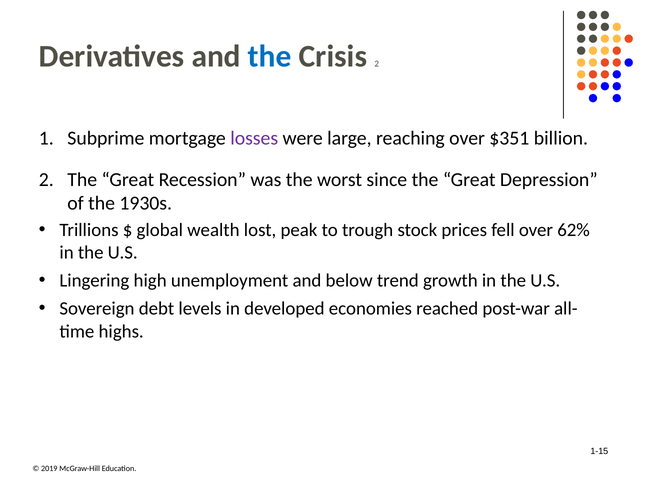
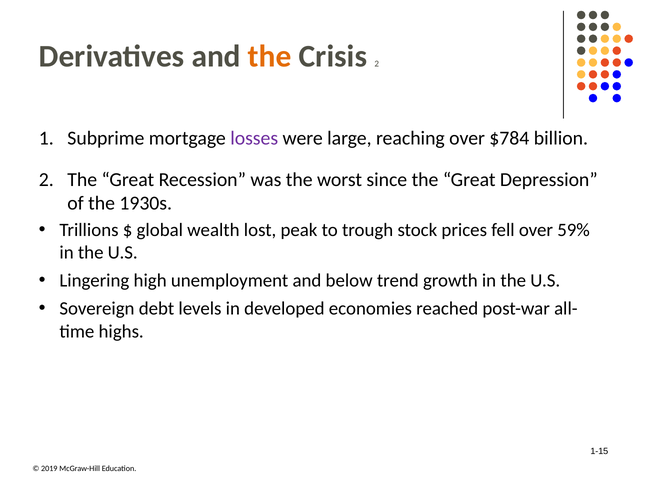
the at (270, 56) colour: blue -> orange
$351: $351 -> $784
62%: 62% -> 59%
